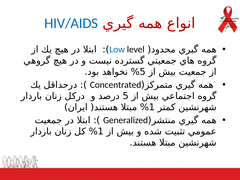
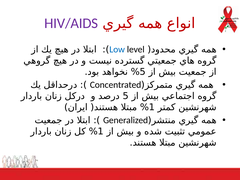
HIV/AIDS colour: blue -> purple
